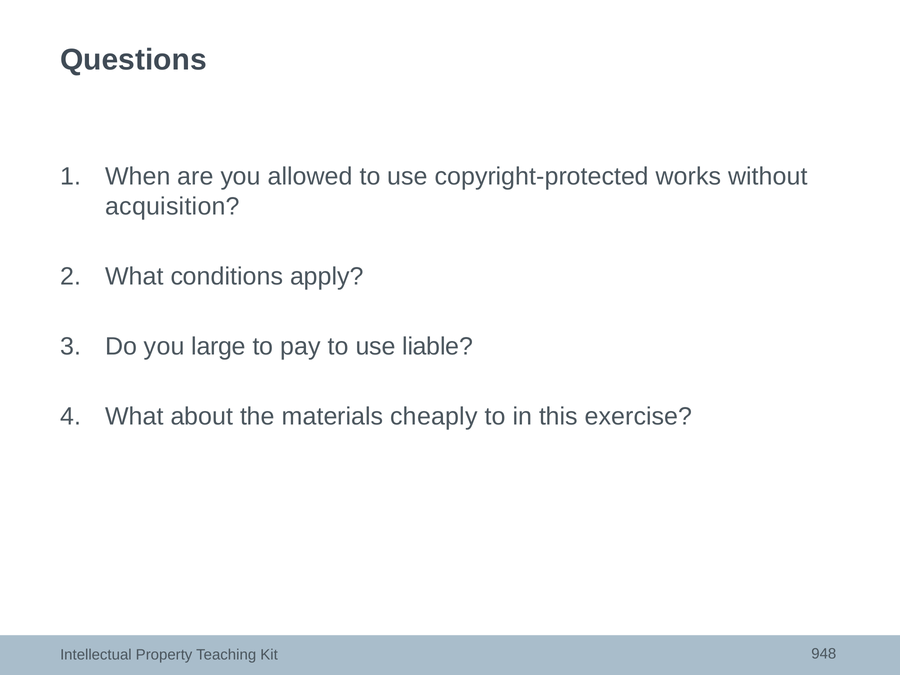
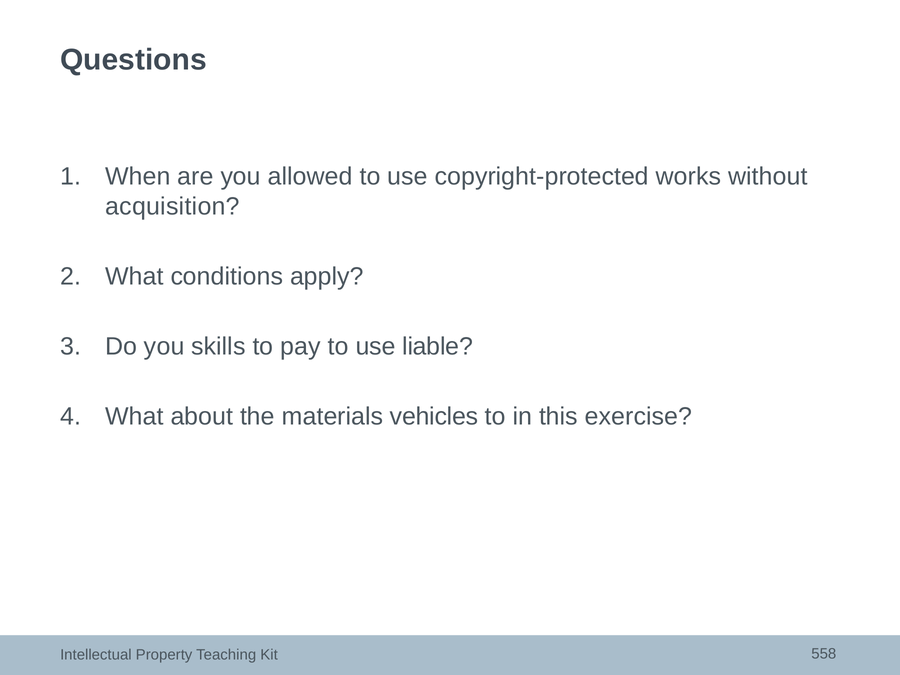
large: large -> skills
cheaply: cheaply -> vehicles
948: 948 -> 558
